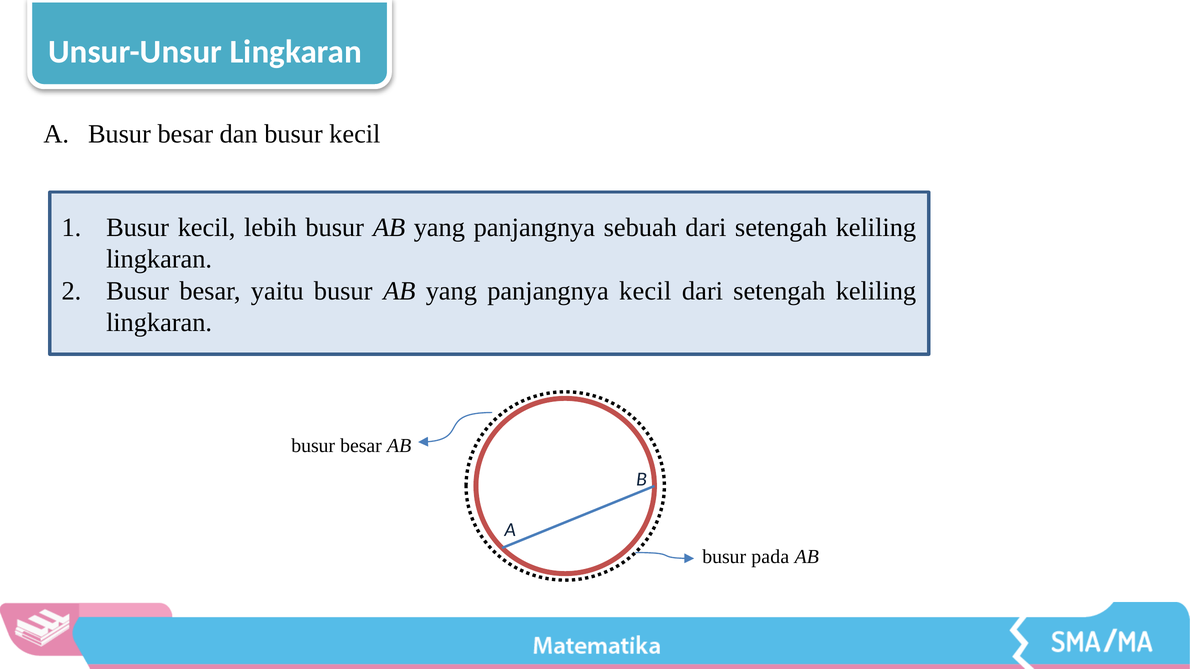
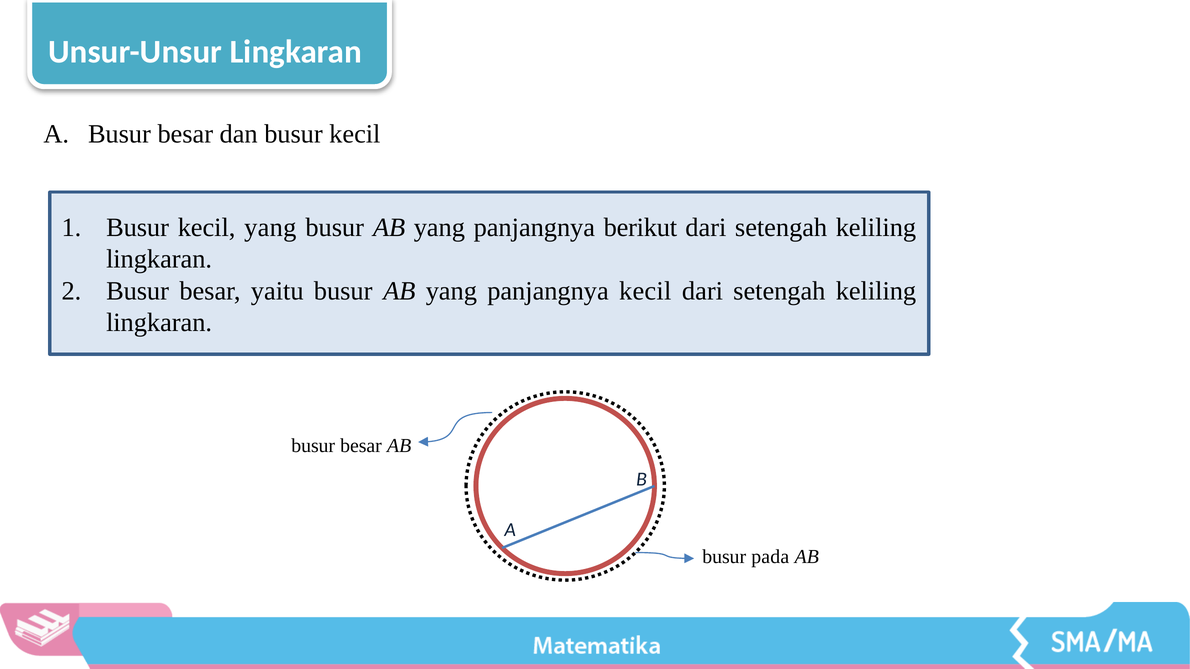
kecil lebih: lebih -> yang
sebuah: sebuah -> berikut
